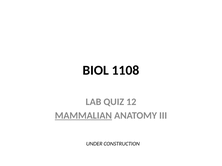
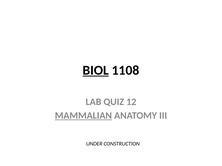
BIOL underline: none -> present
